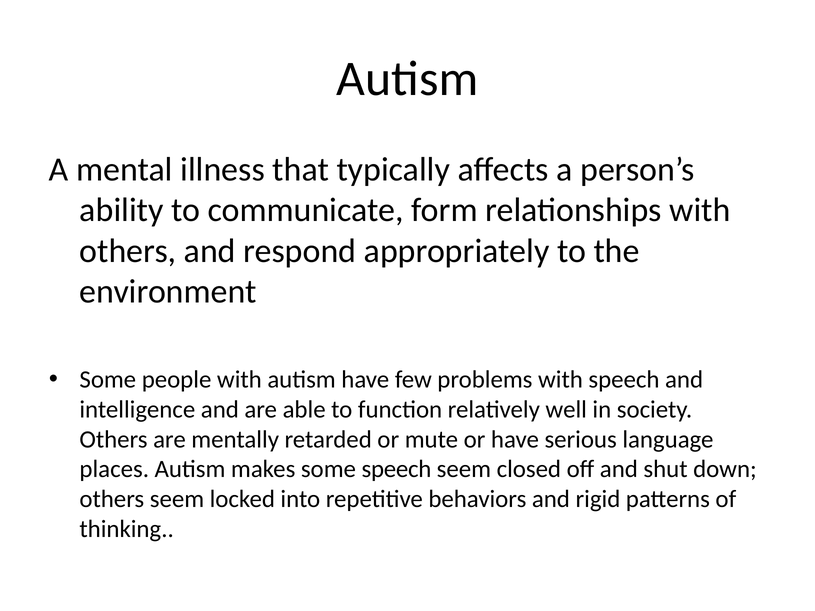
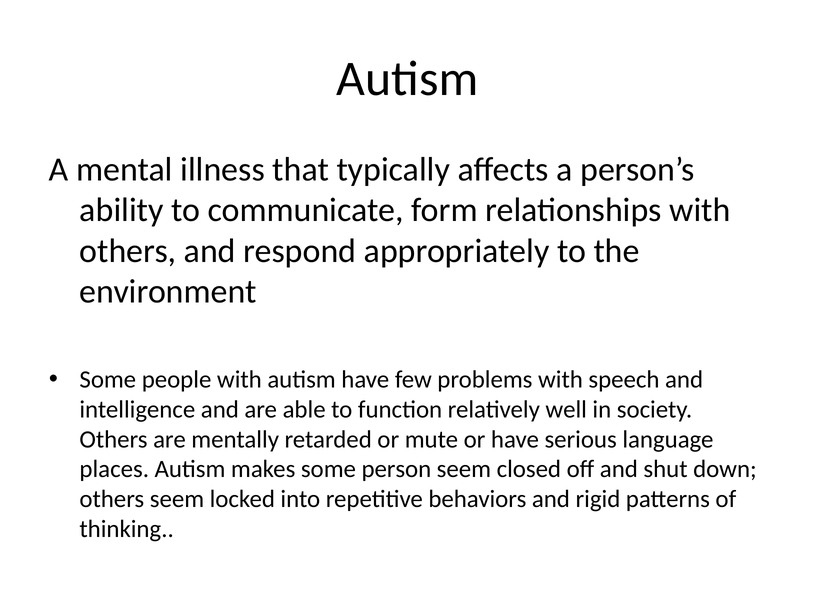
some speech: speech -> person
